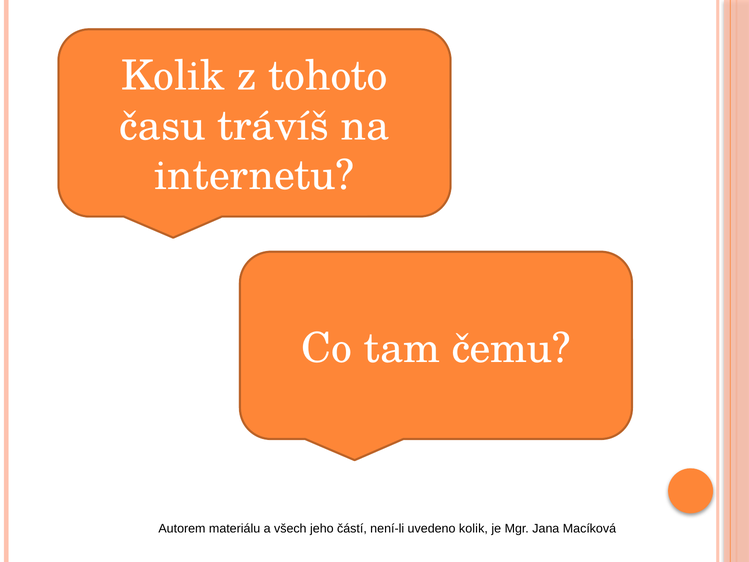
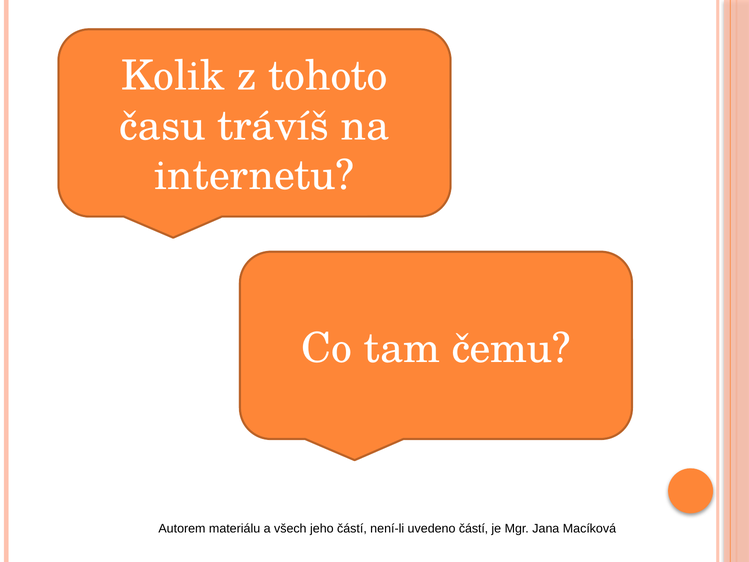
uvedeno kolik: kolik -> částí
